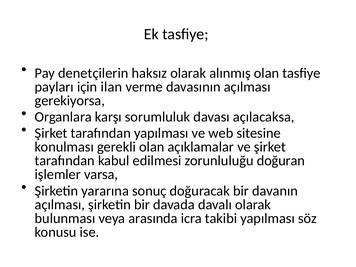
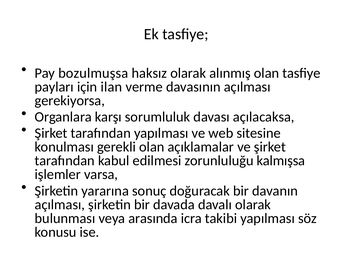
denetçilerin: denetçilerin -> bozulmuşsa
doğuran: doğuran -> kalmışsa
